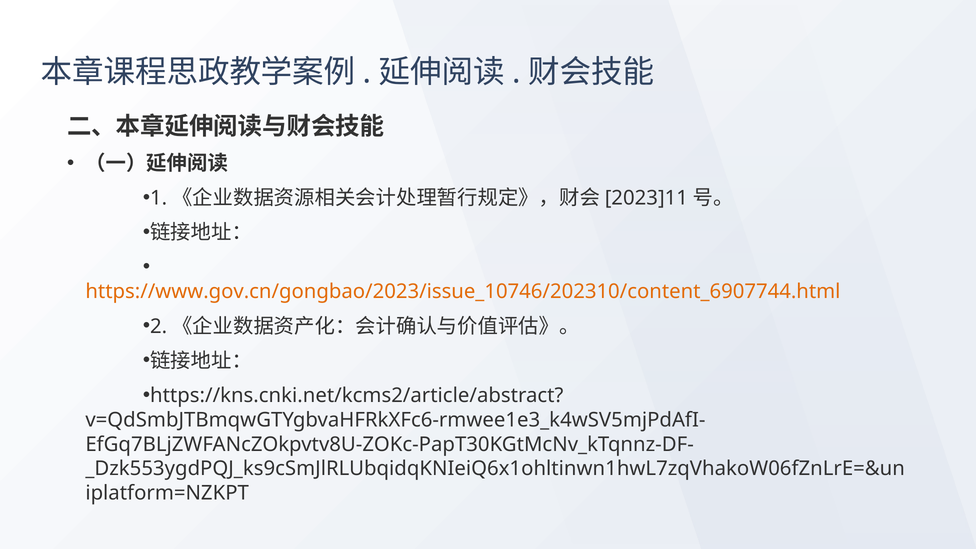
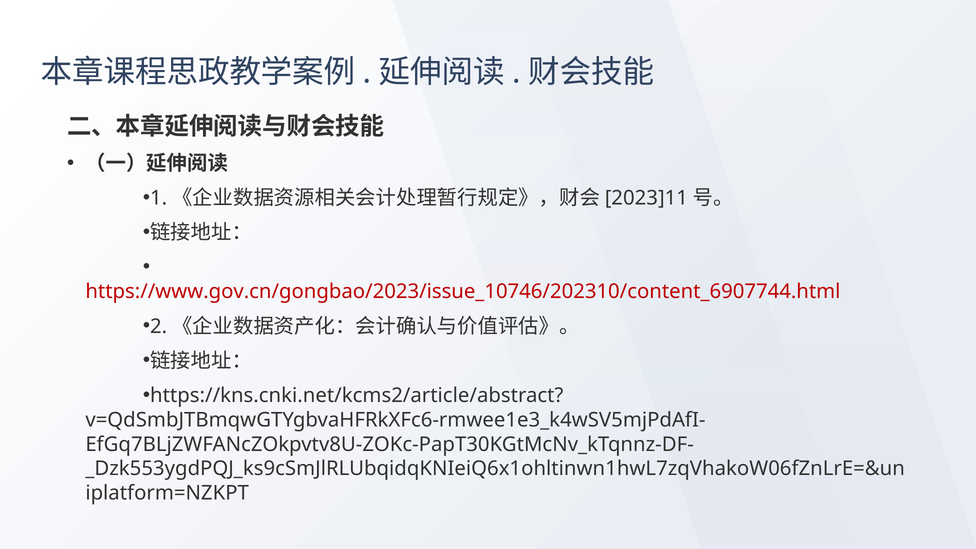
https://www.gov.cn/gongbao/2023/issue_10746/202310/content_6907744.html colour: orange -> red
